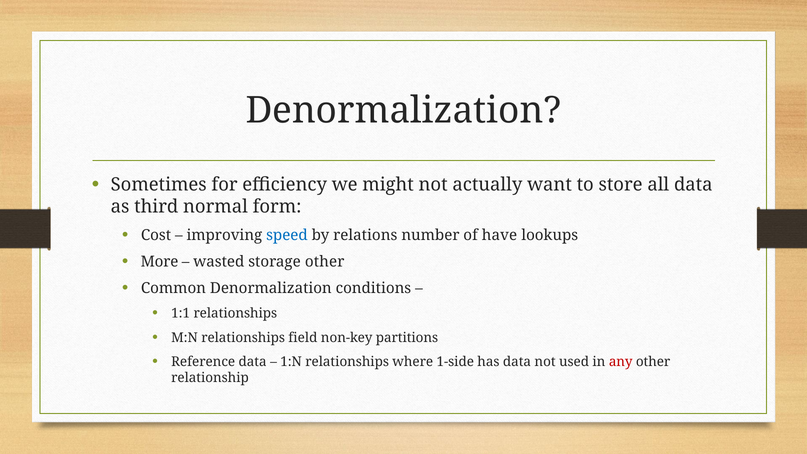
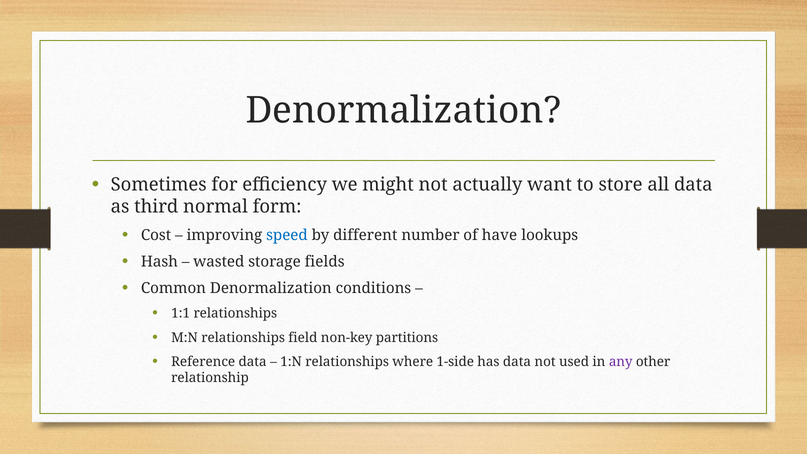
relations: relations -> different
More: More -> Hash
storage other: other -> fields
any colour: red -> purple
